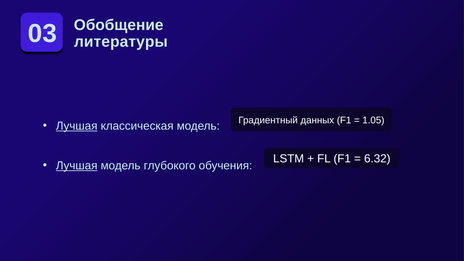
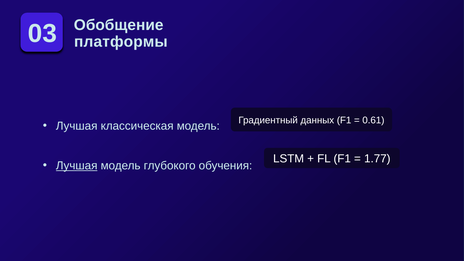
литературы: литературы -> платформы
1.05: 1.05 -> 0.61
Лучшая at (77, 126) underline: present -> none
6.32: 6.32 -> 1.77
